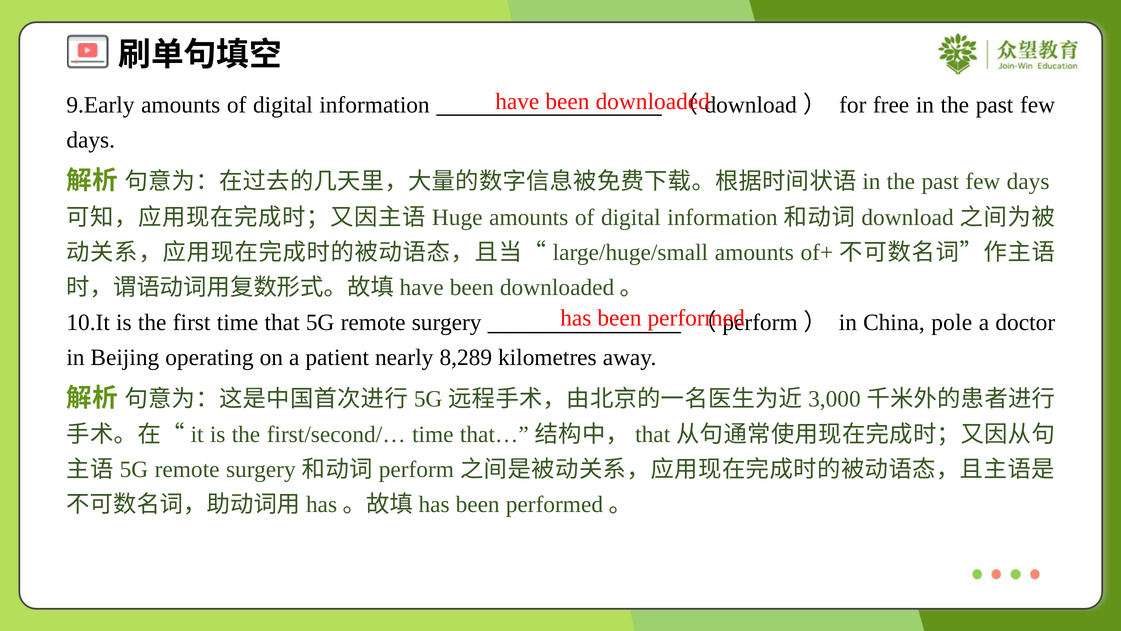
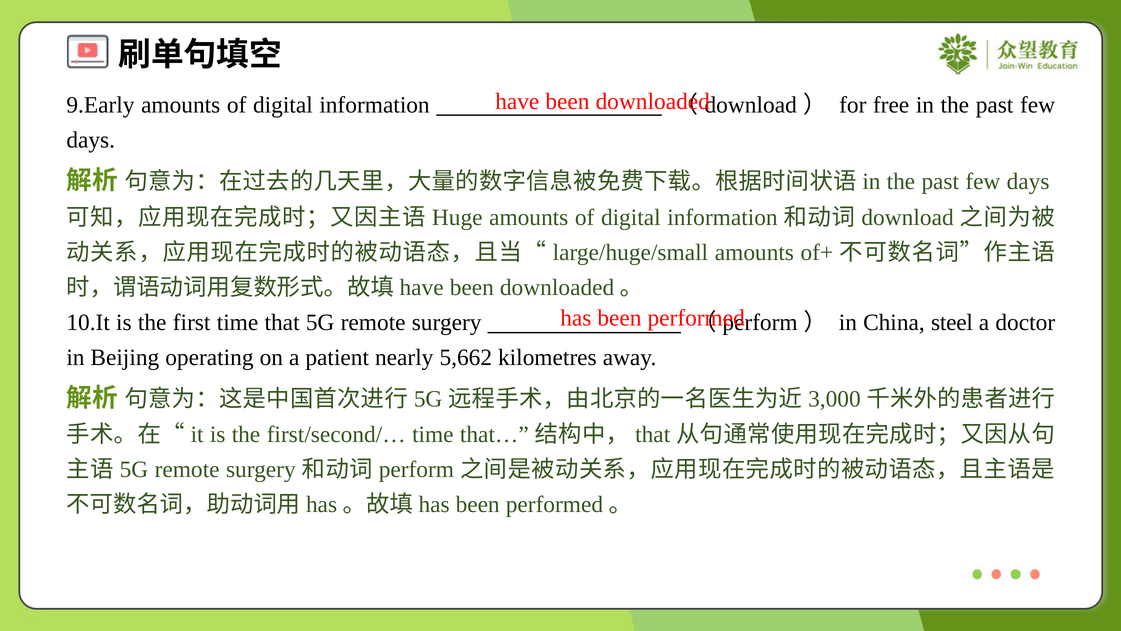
pole: pole -> steel
8,289: 8,289 -> 5,662
